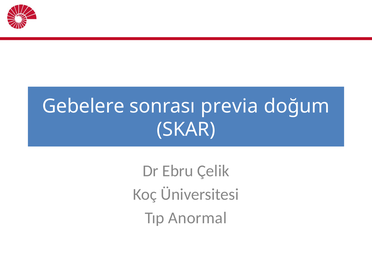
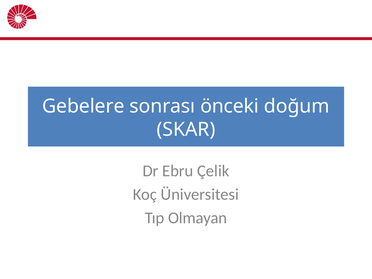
previa: previa -> önceki
Anormal: Anormal -> Olmayan
